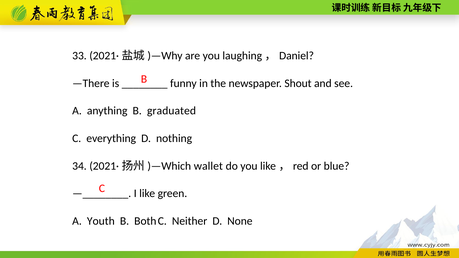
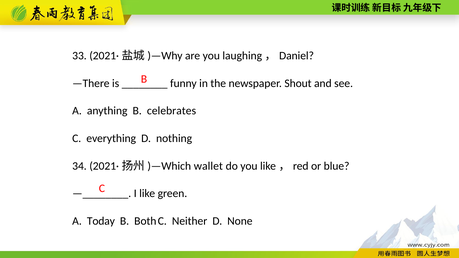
graduated: graduated -> celebrates
Youth: Youth -> Today
